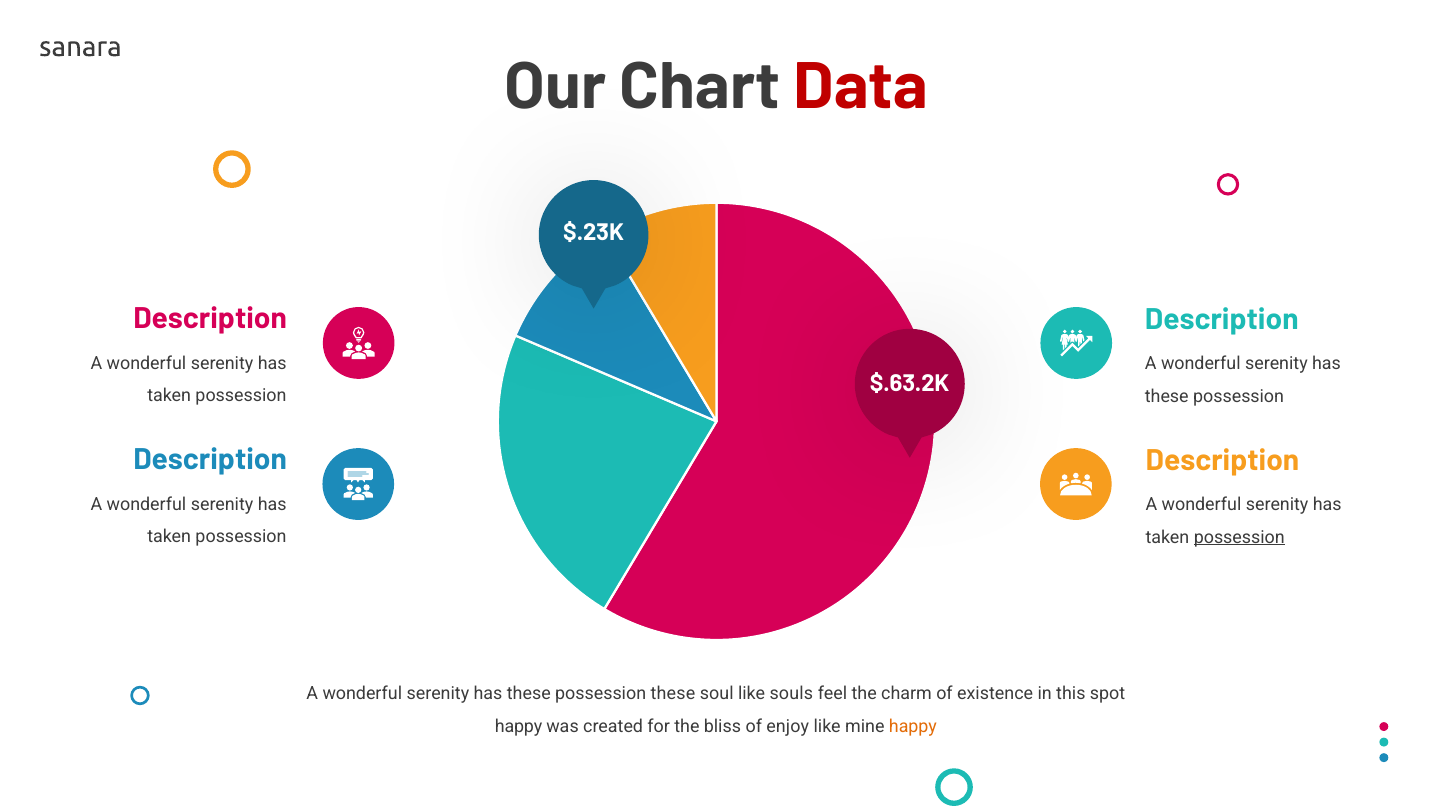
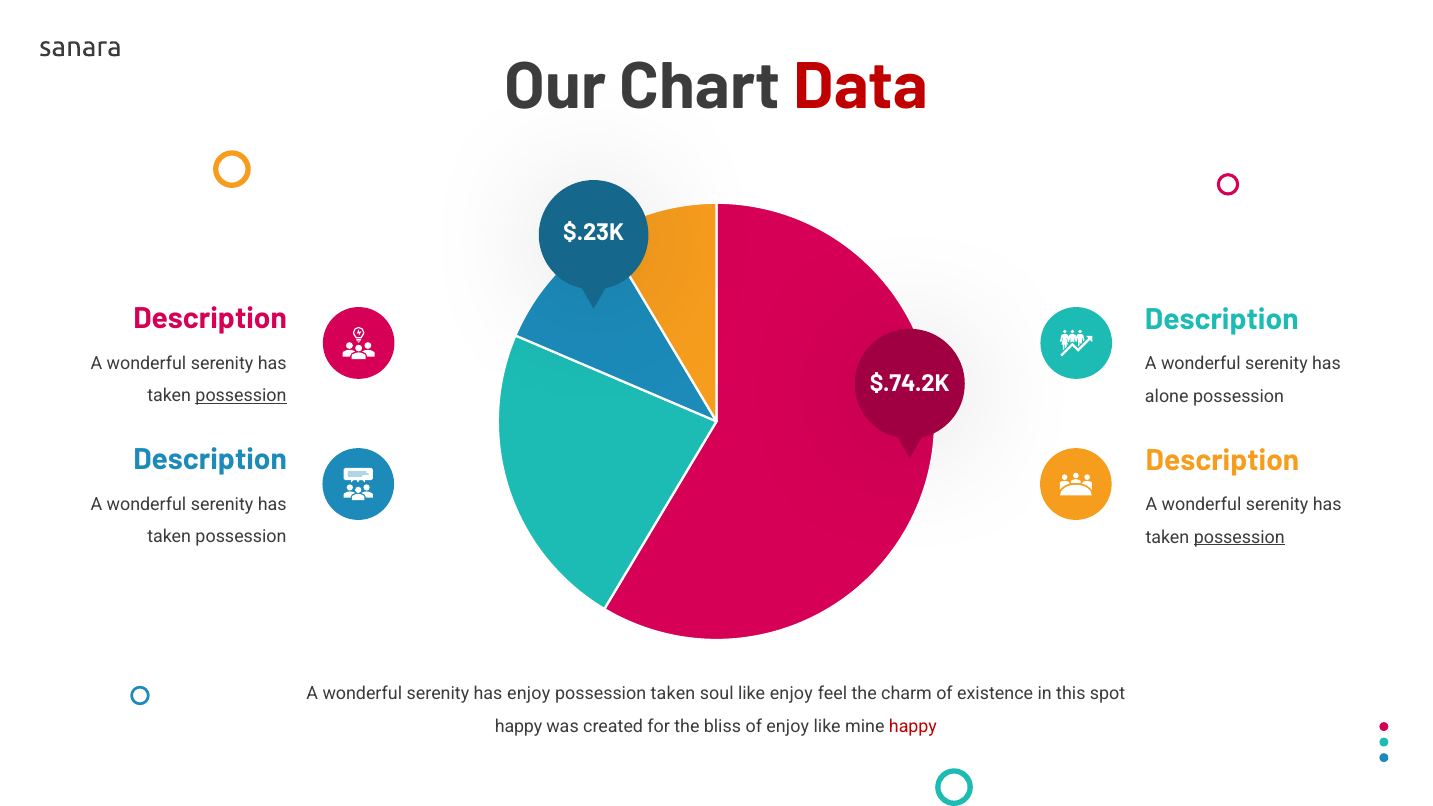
$.63.2K: $.63.2K -> $.74.2K
possession at (241, 396) underline: none -> present
these at (1167, 396): these -> alone
these at (529, 694): these -> enjoy
possession these: these -> taken
like souls: souls -> enjoy
happy at (913, 726) colour: orange -> red
